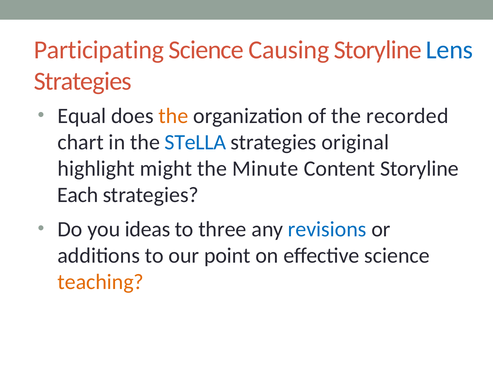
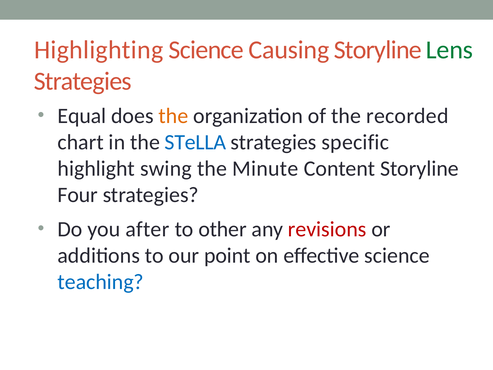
Participating: Participating -> Highlighting
Lens colour: blue -> green
original: original -> specific
might: might -> swing
Each: Each -> Four
ideas: ideas -> after
three: three -> other
revisions colour: blue -> red
teaching colour: orange -> blue
